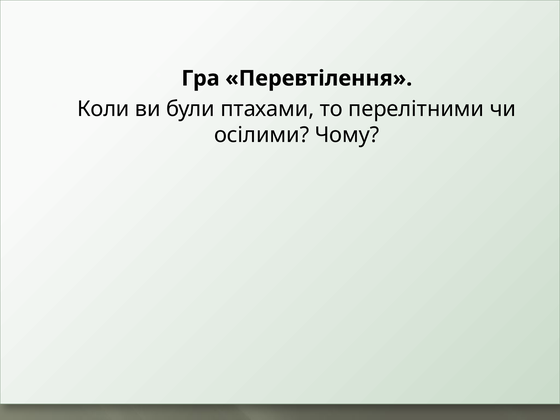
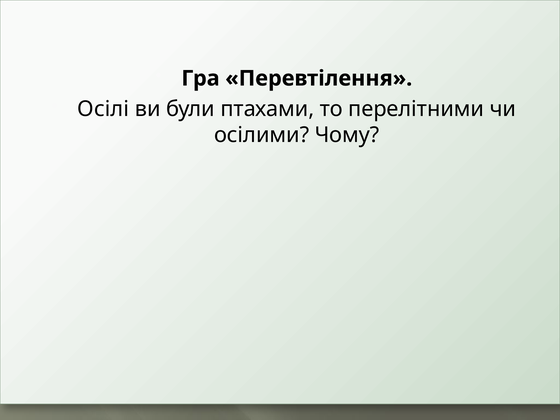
Коли: Коли -> Осілі
